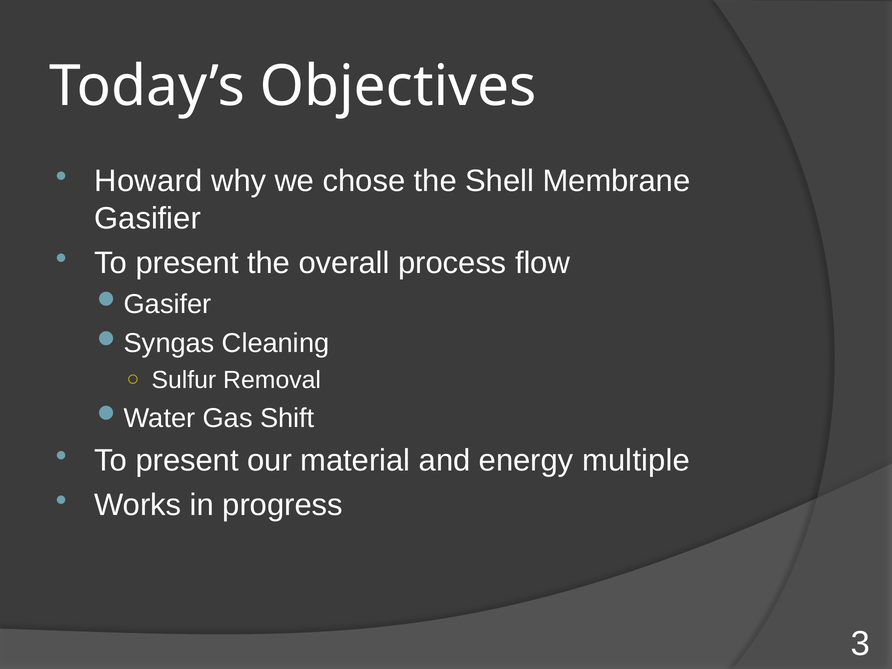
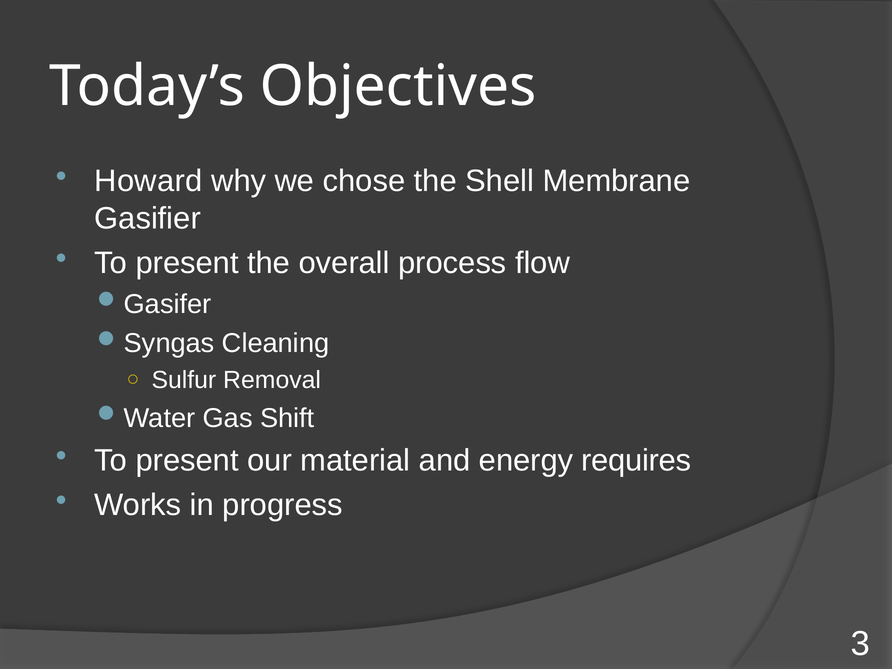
multiple: multiple -> requires
